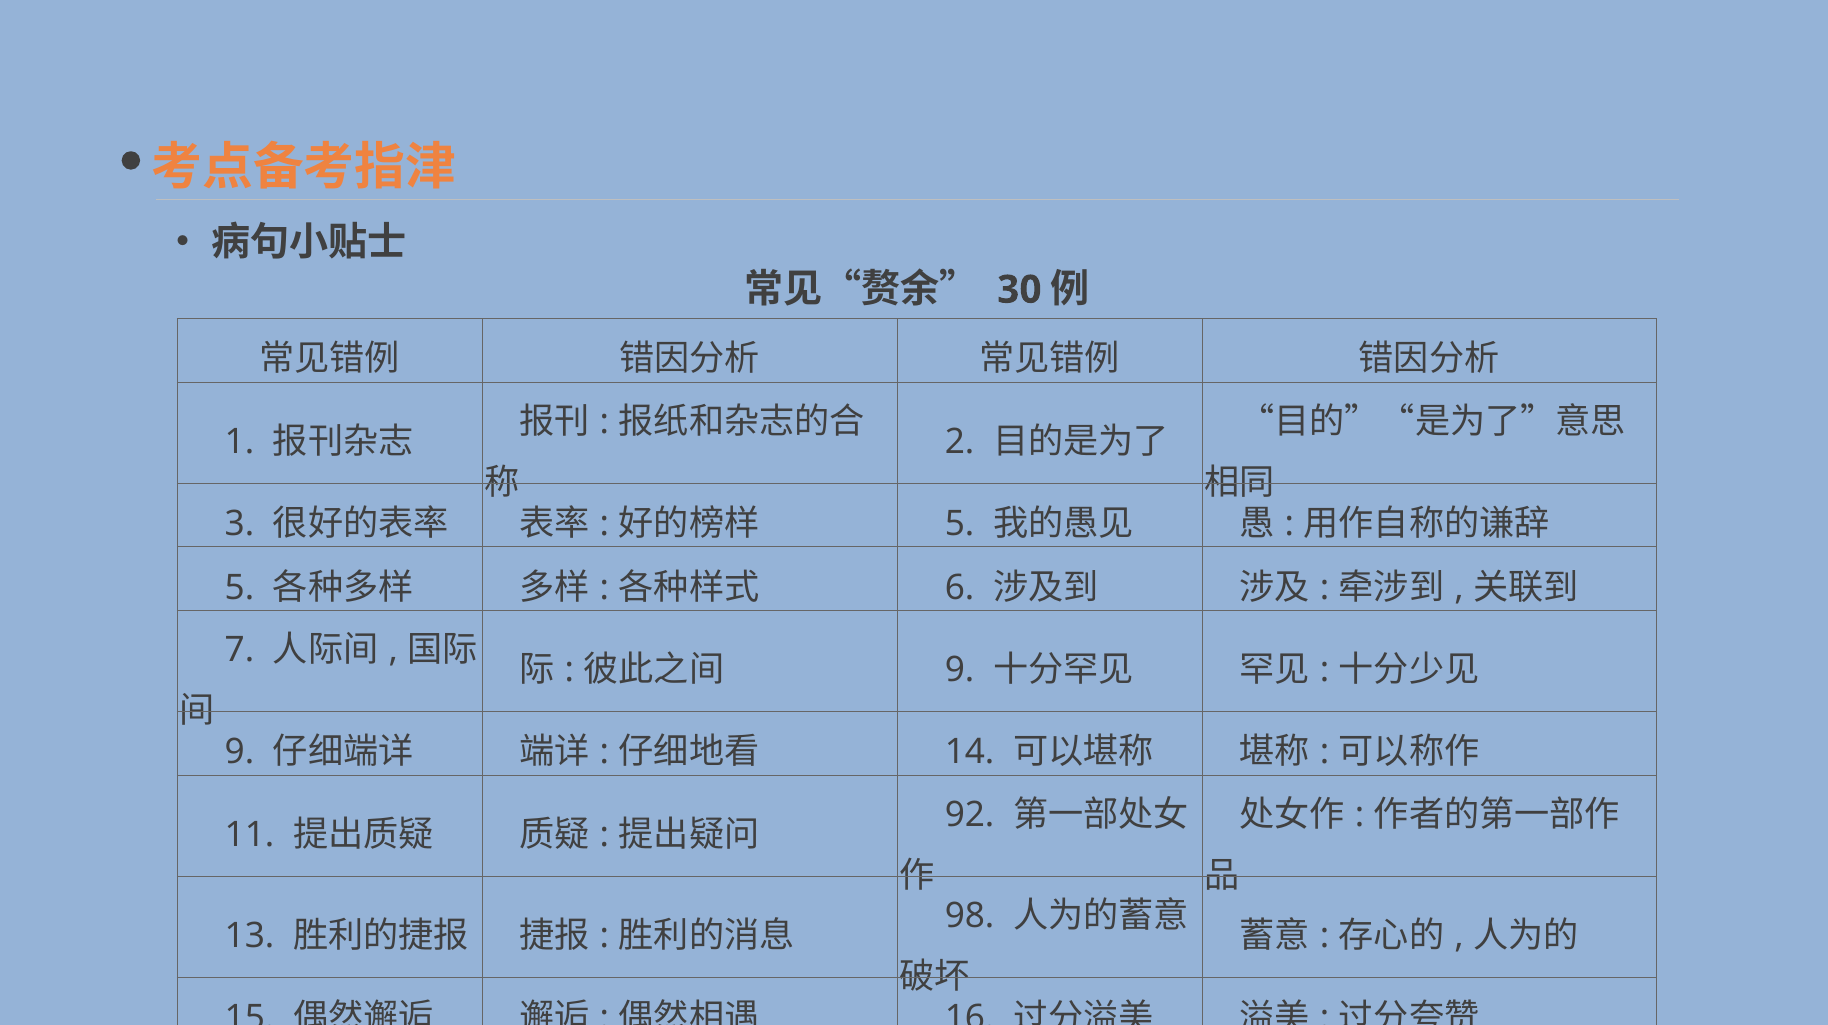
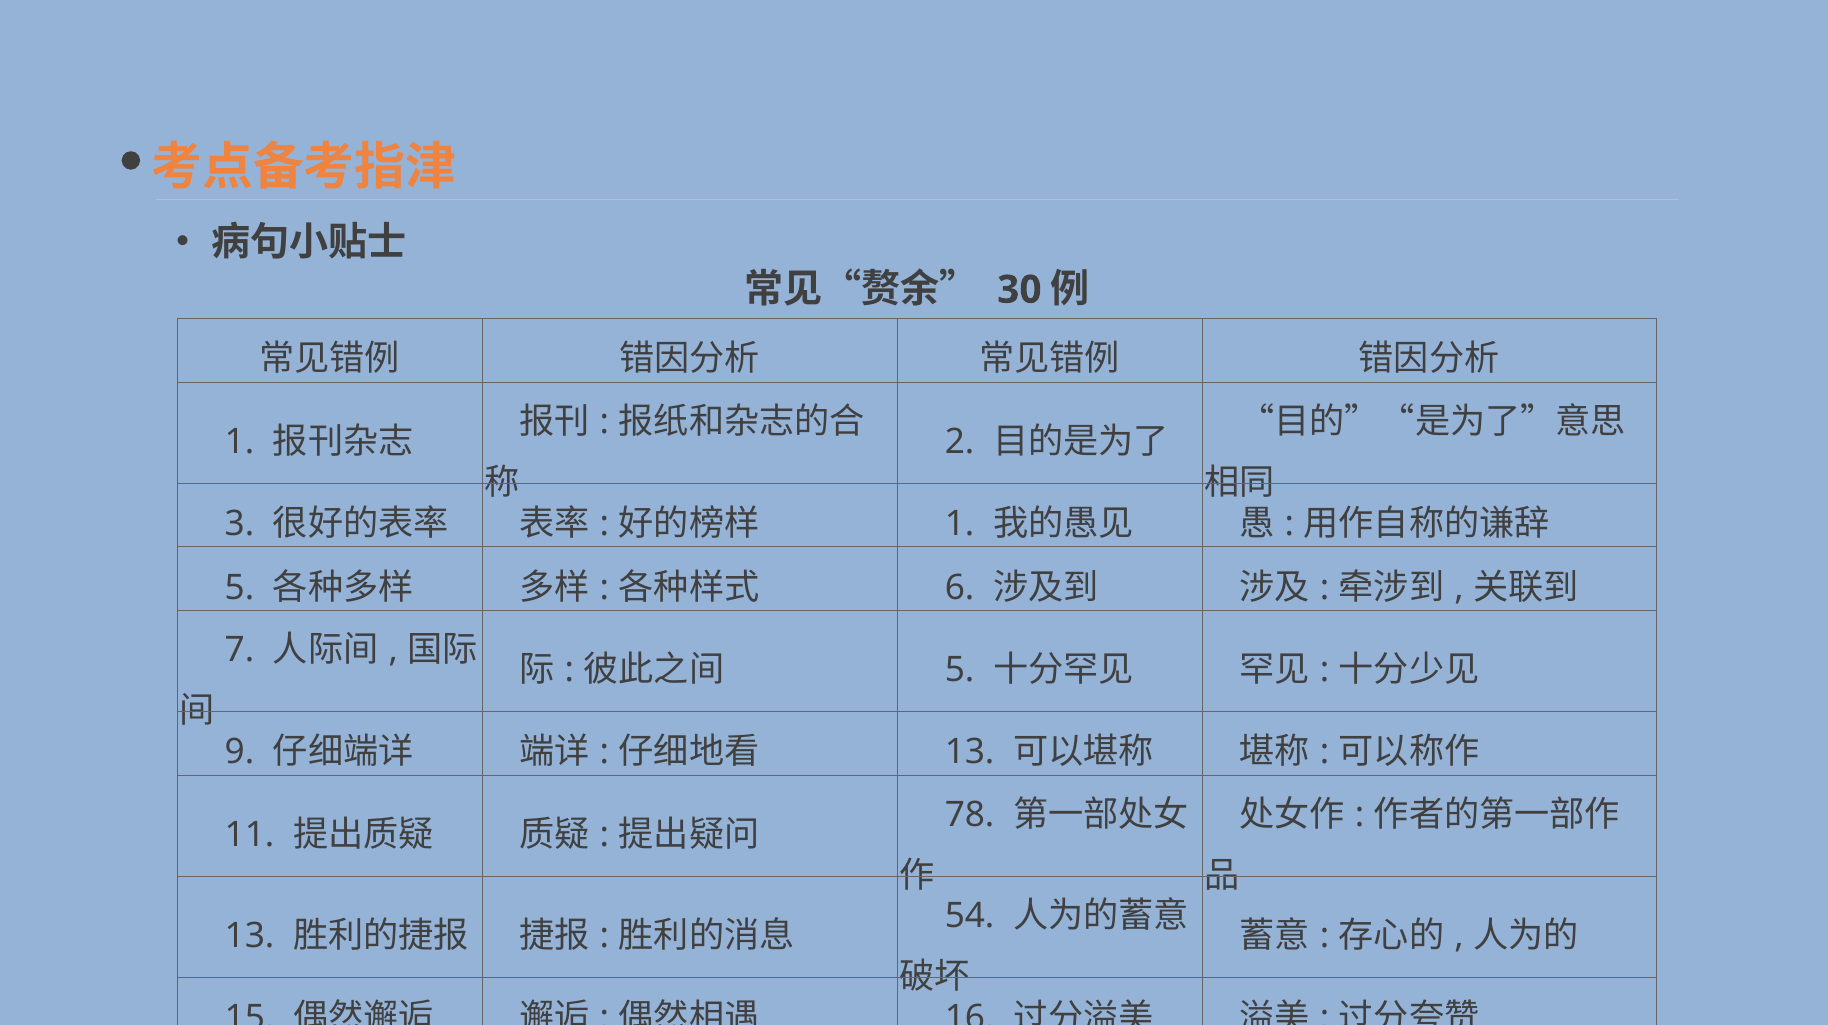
5 at (960, 524): 5 -> 1
9 at (960, 670): 9 -> 5
14 at (970, 752): 14 -> 13
92: 92 -> 78
98: 98 -> 54
